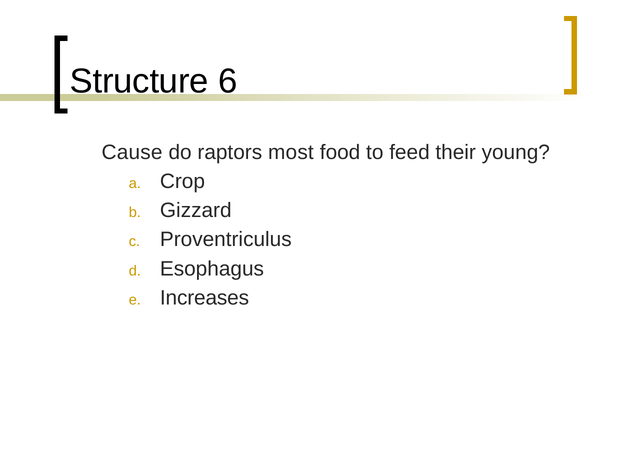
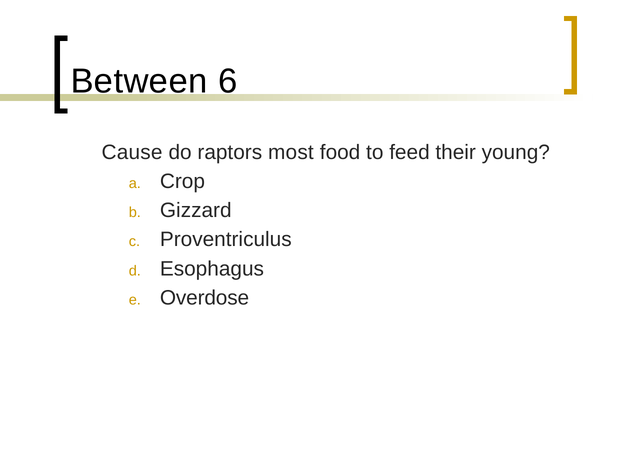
Structure: Structure -> Between
Increases: Increases -> Overdose
